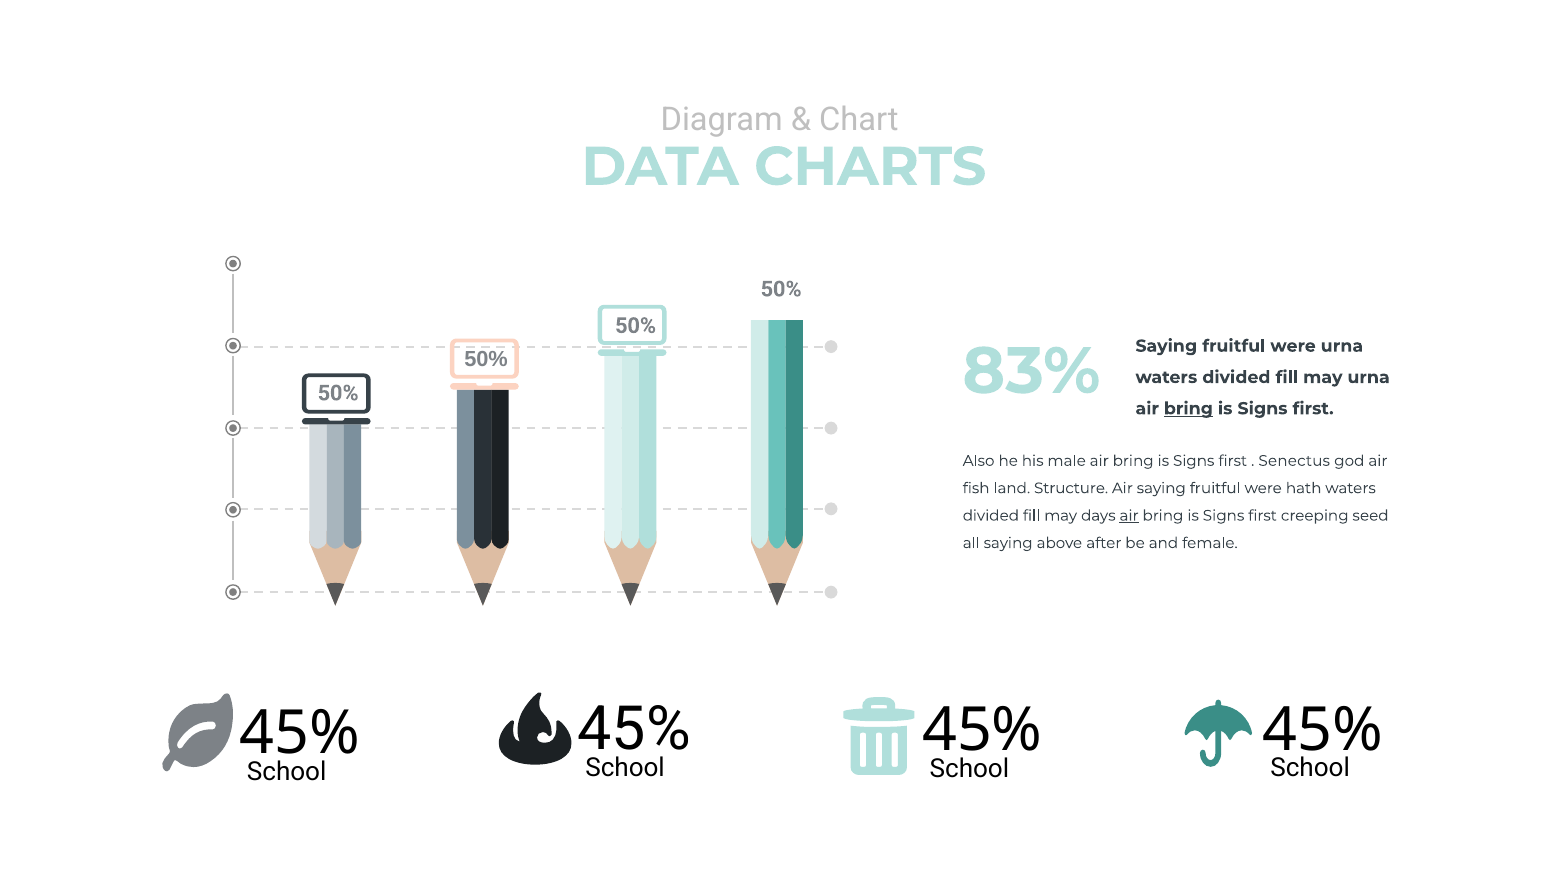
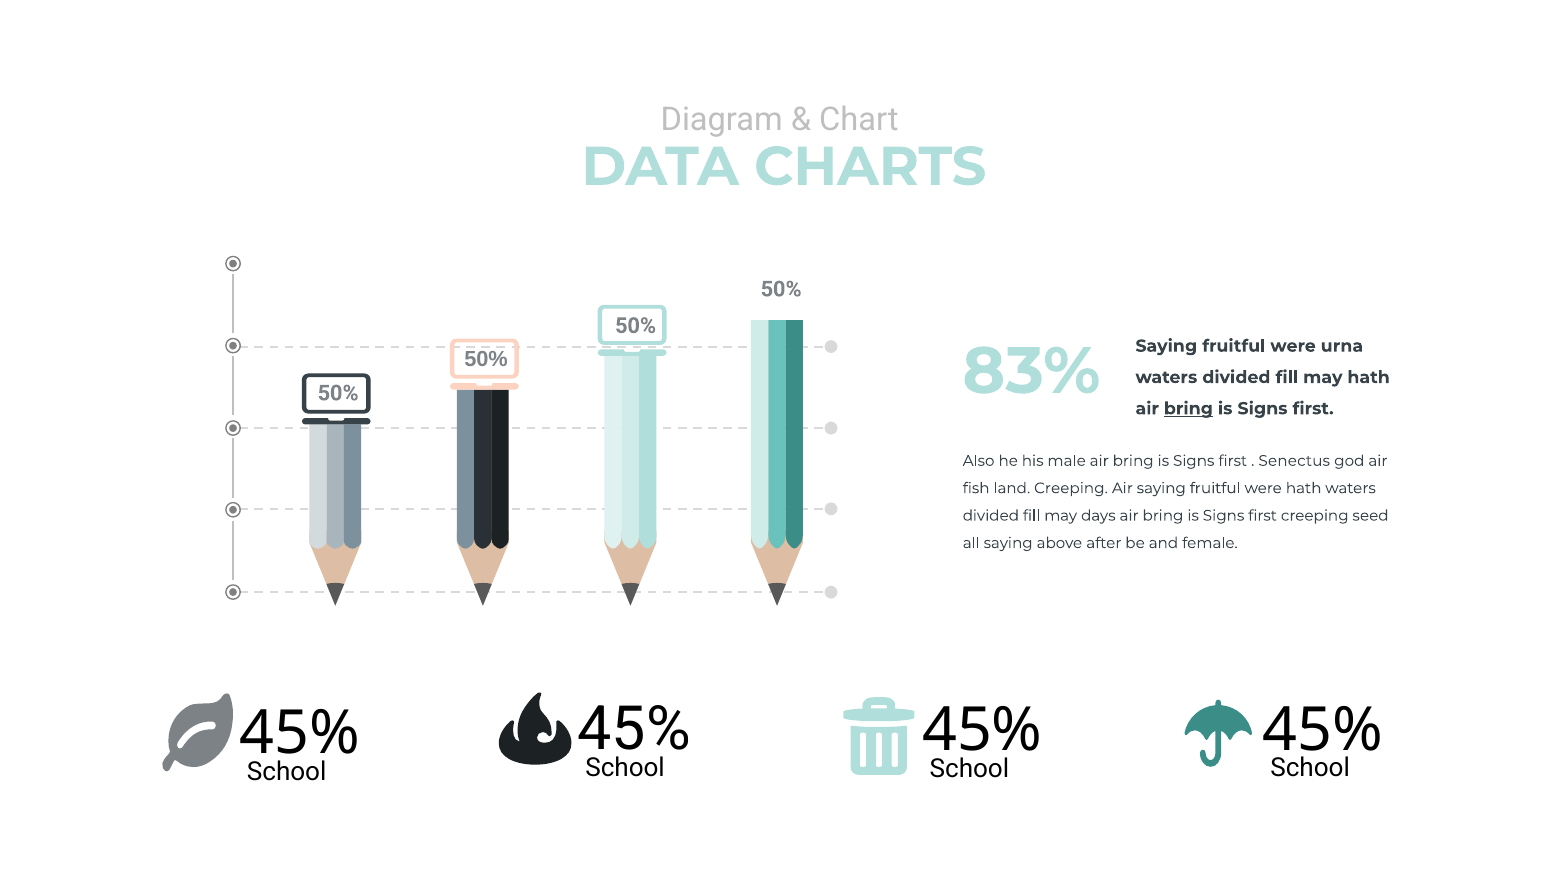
may urna: urna -> hath
land Structure: Structure -> Creeping
air at (1129, 516) underline: present -> none
